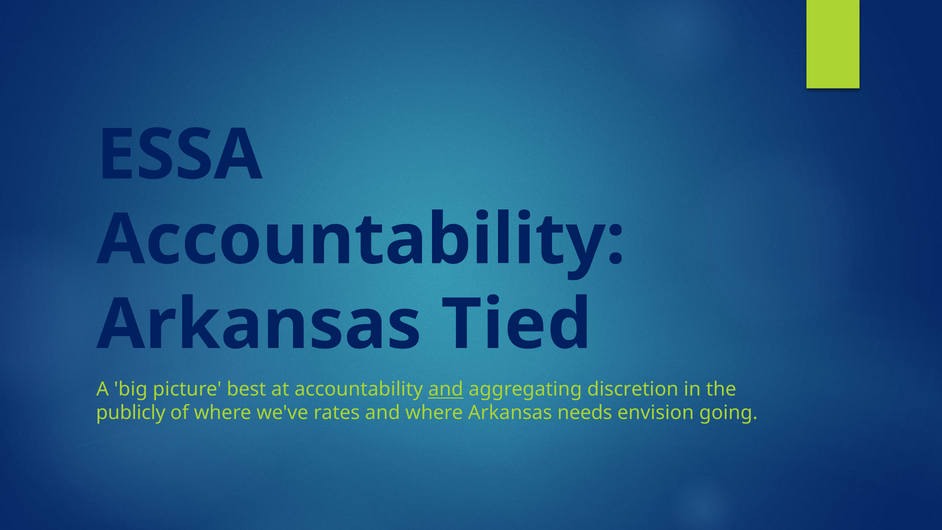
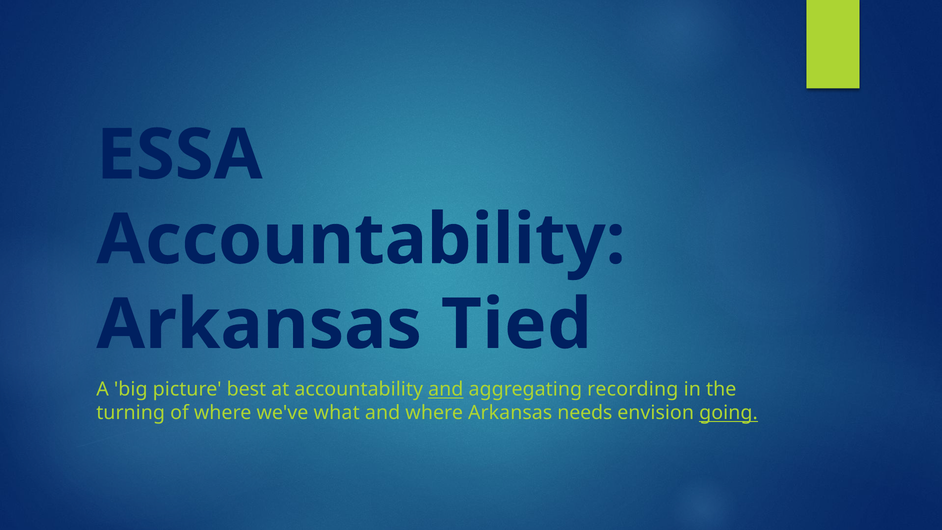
discretion: discretion -> recording
publicly: publicly -> turning
rates: rates -> what
going underline: none -> present
